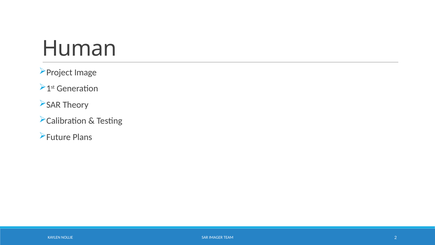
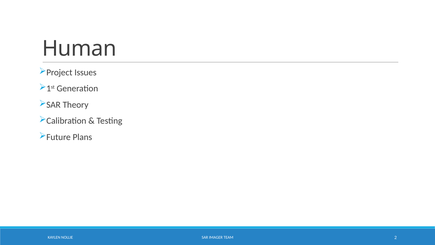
Image: Image -> Issues
